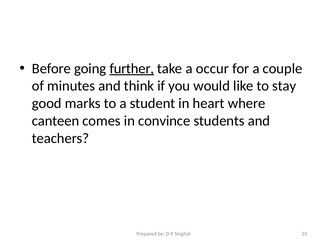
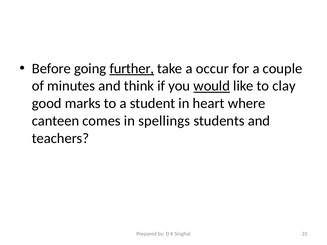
would underline: none -> present
stay: stay -> clay
convince: convince -> spellings
